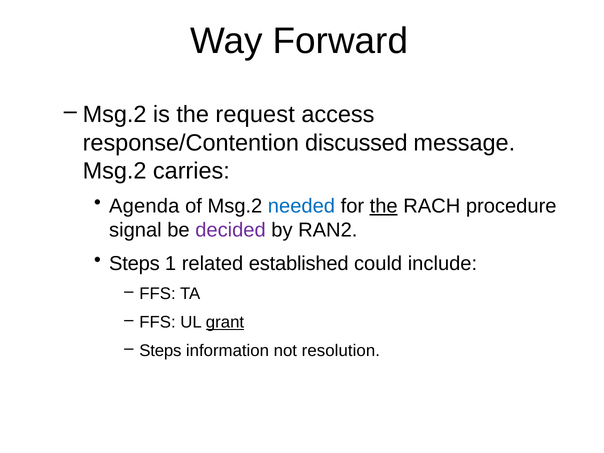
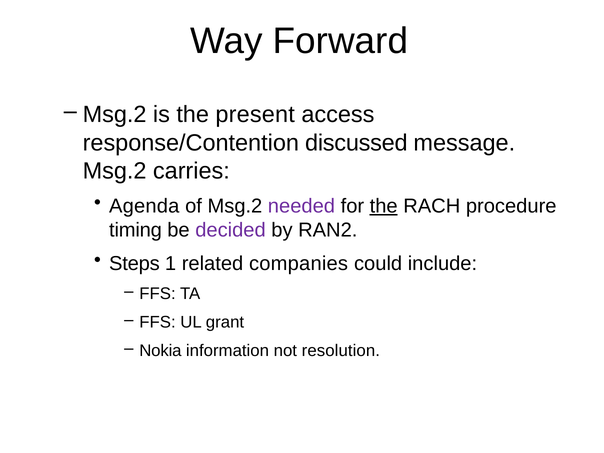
request: request -> present
needed colour: blue -> purple
signal: signal -> timing
established: established -> companies
grant underline: present -> none
Steps at (160, 351): Steps -> Nokia
